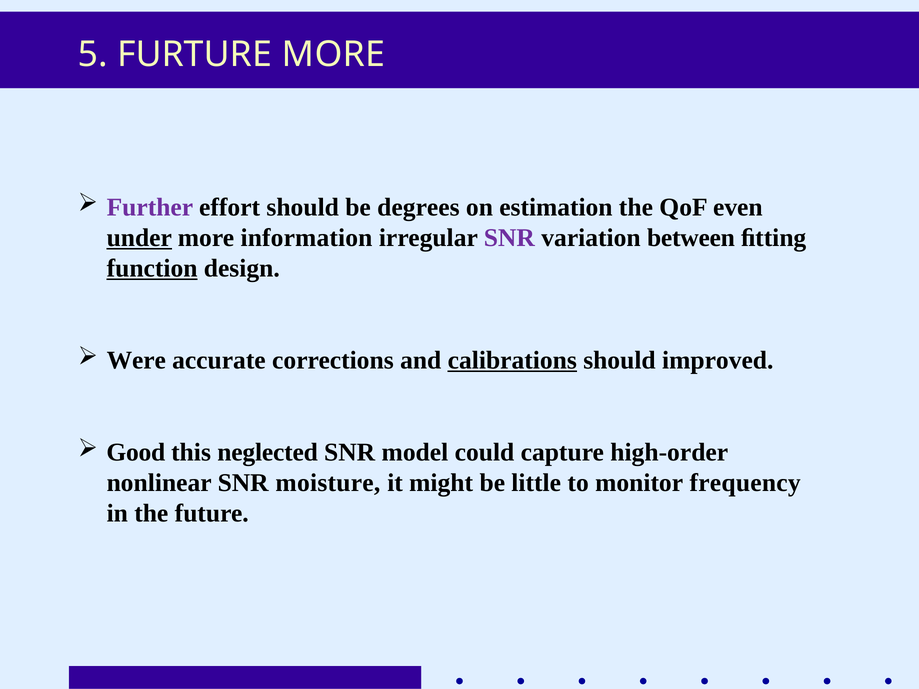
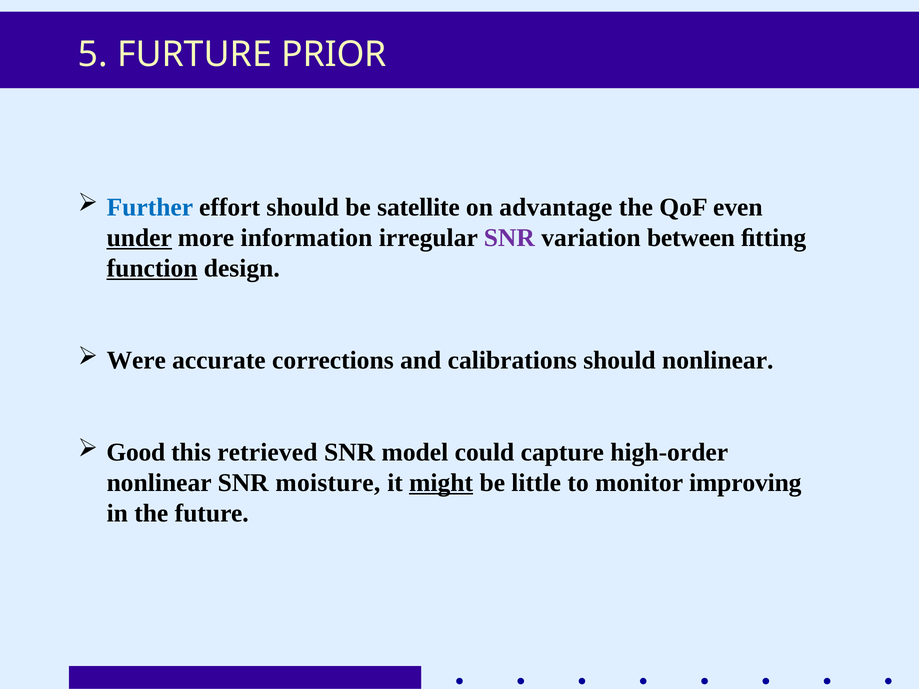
FURTURE MORE: MORE -> PRIOR
Further colour: purple -> blue
degrees: degrees -> satellite
estimation: estimation -> advantage
calibrations underline: present -> none
should improved: improved -> nonlinear
neglected: neglected -> retrieved
might underline: none -> present
frequency: frequency -> improving
